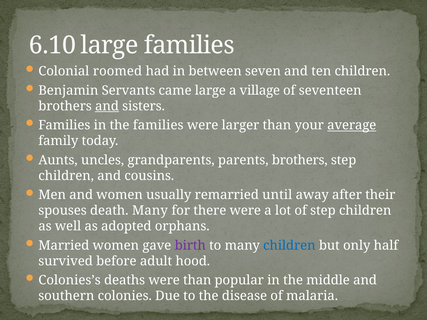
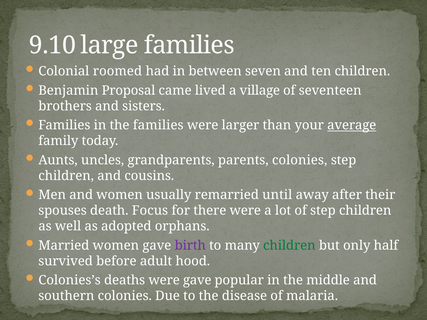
6.10: 6.10 -> 9.10
Servants: Servants -> Proposal
came large: large -> lived
and at (107, 106) underline: present -> none
parents brothers: brothers -> colonies
death Many: Many -> Focus
children at (289, 246) colour: blue -> green
were than: than -> gave
